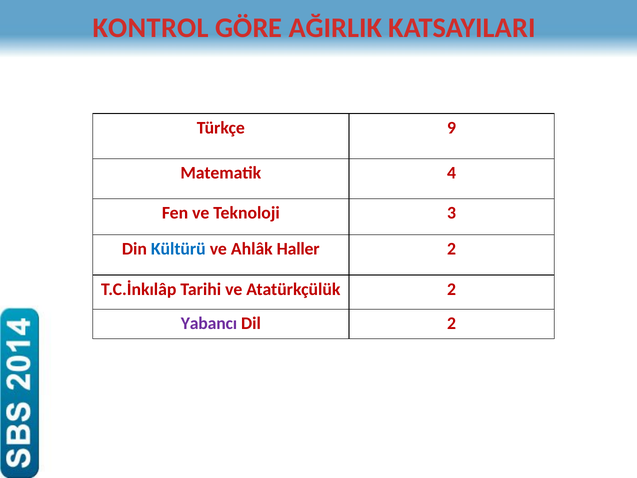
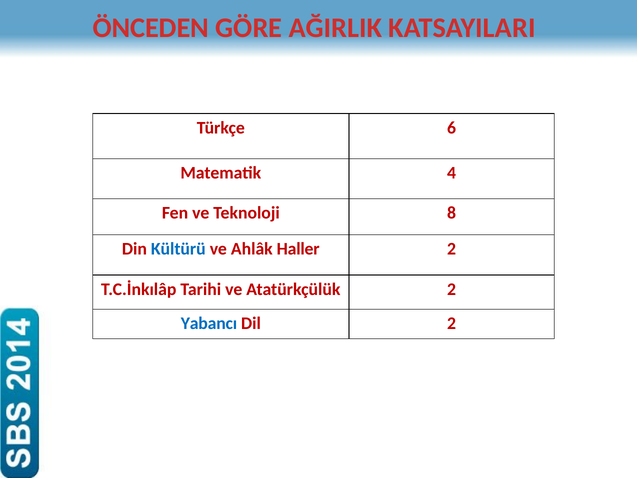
KONTROL: KONTROL -> ÖNCEDEN
9: 9 -> 6
3: 3 -> 8
Yabancı colour: purple -> blue
